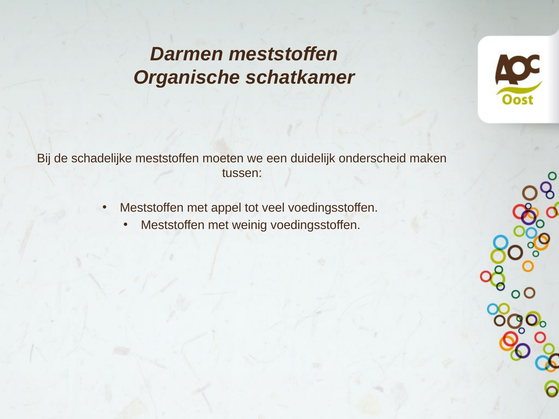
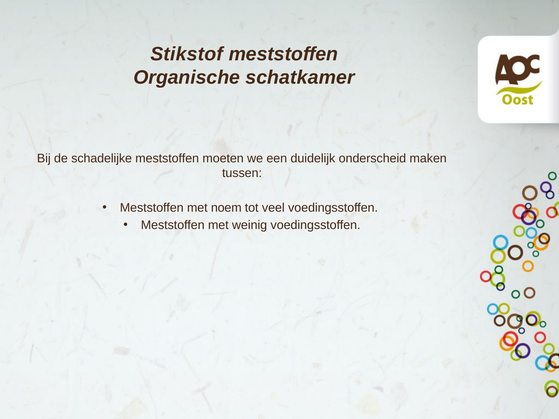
Darmen: Darmen -> Stikstof
appel: appel -> noem
